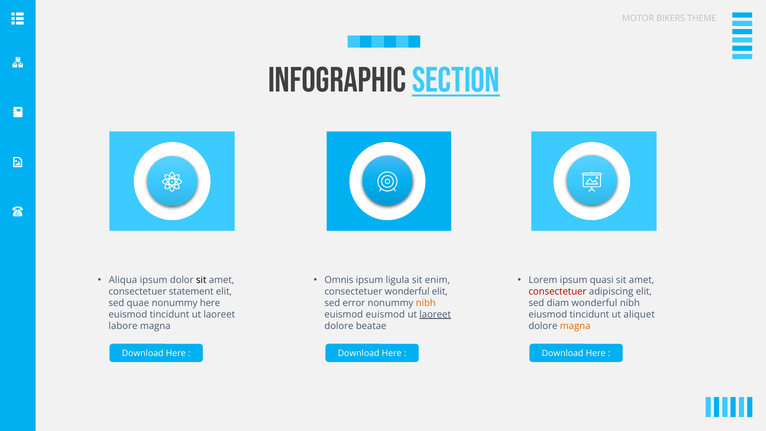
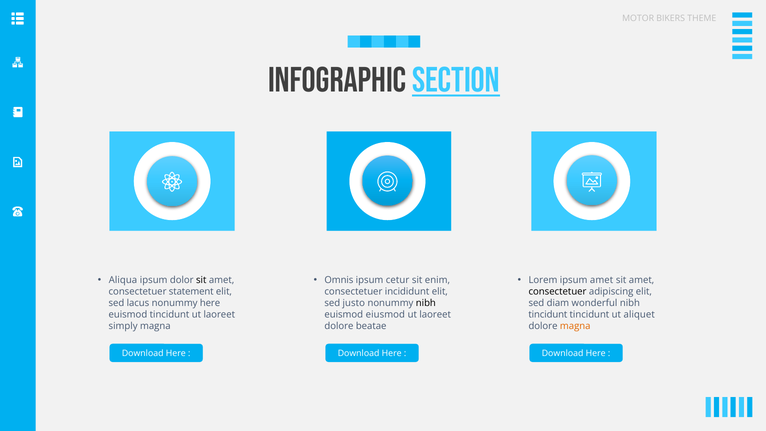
ligula: ligula -> cetur
ipsum quasi: quasi -> amet
consectetuer wonderful: wonderful -> incididunt
consectetuer at (558, 291) colour: red -> black
quae: quae -> lacus
error: error -> justo
nibh at (426, 303) colour: orange -> black
euismod euismod: euismod -> eiusmod
laoreet at (435, 314) underline: present -> none
eiusmod at (548, 314): eiusmod -> tincidunt
labore: labore -> simply
